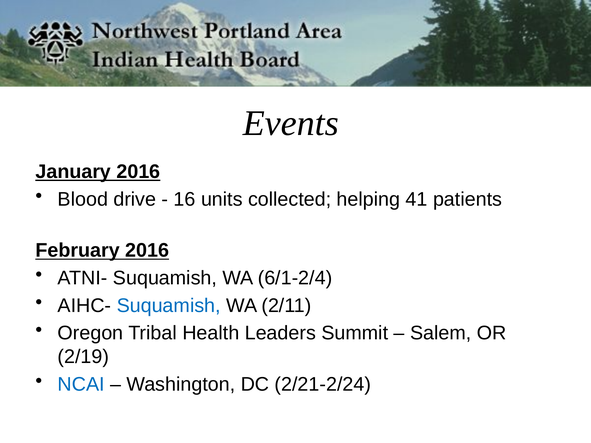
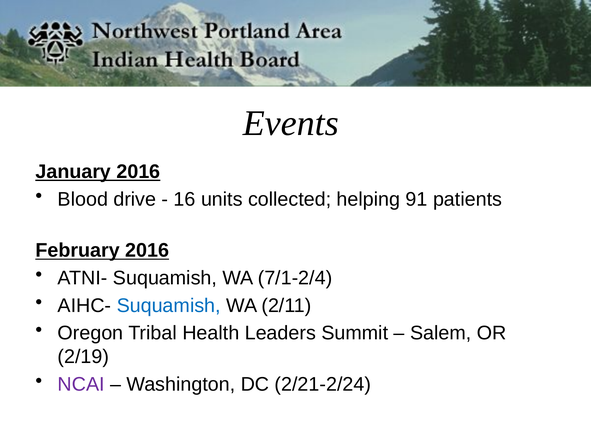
41: 41 -> 91
6/1-2/4: 6/1-2/4 -> 7/1-2/4
NCAI colour: blue -> purple
